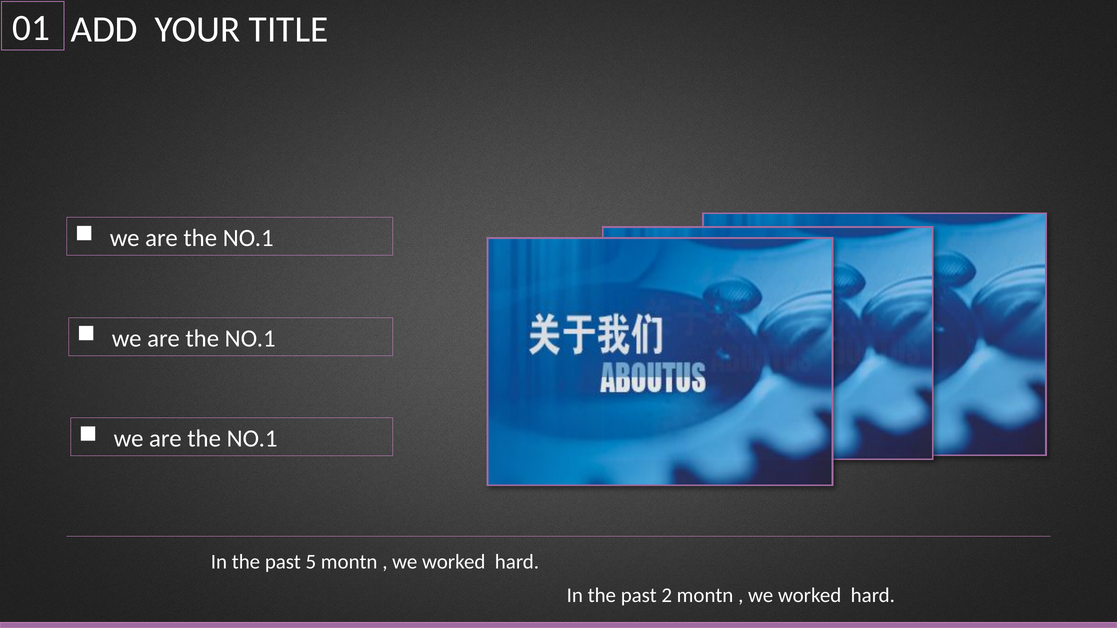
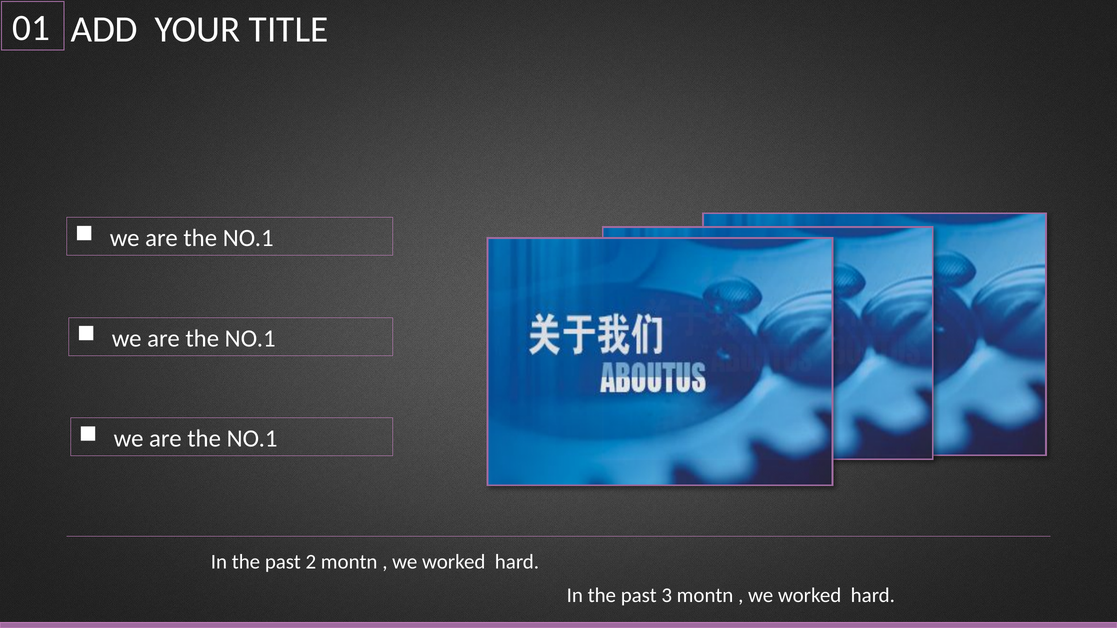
5: 5 -> 2
2: 2 -> 3
